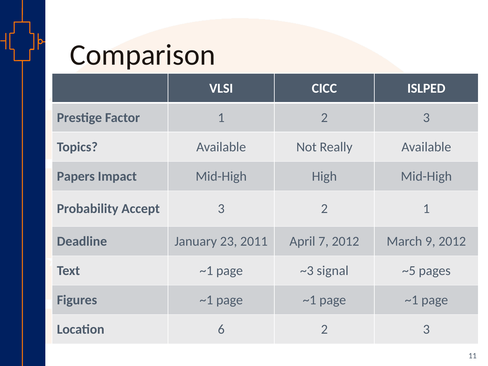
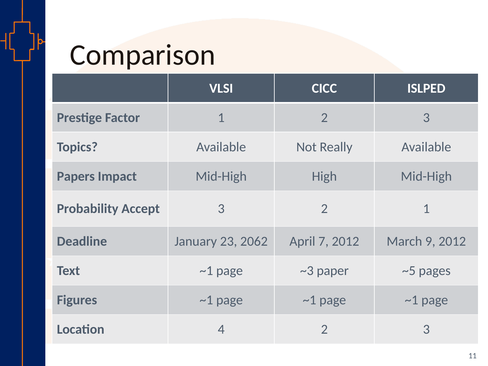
2011: 2011 -> 2062
signal: signal -> paper
6: 6 -> 4
